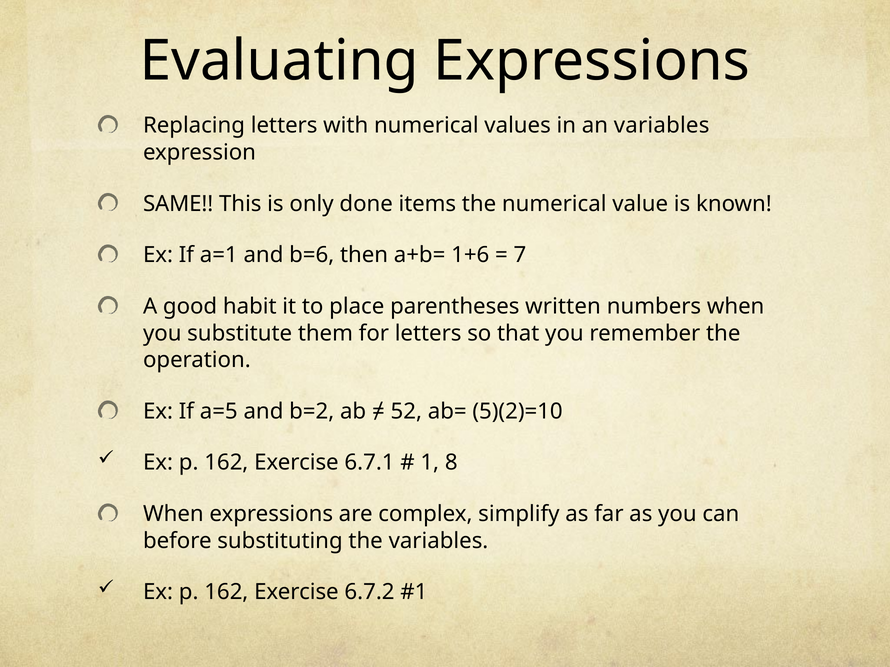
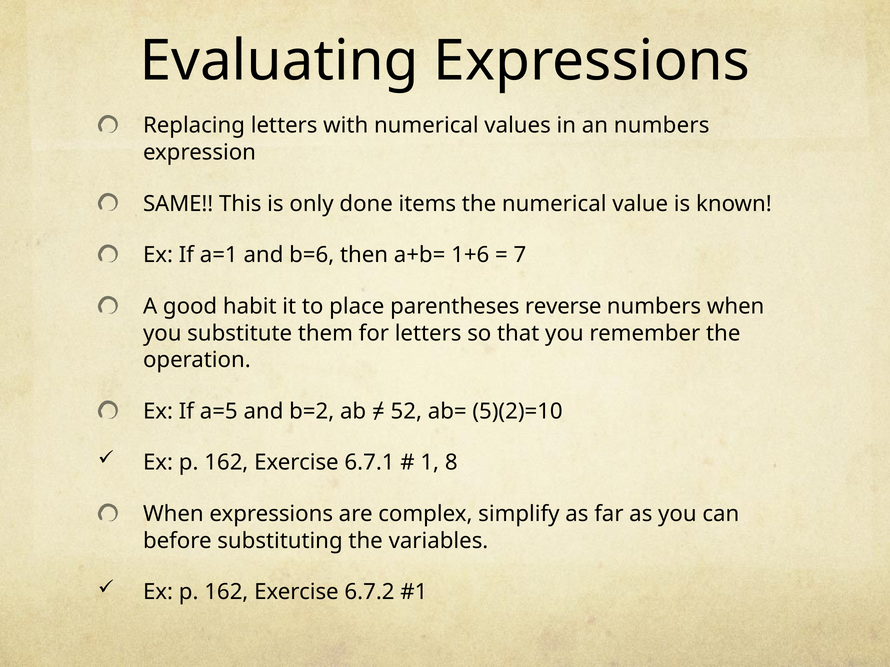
an variables: variables -> numbers
written: written -> reverse
